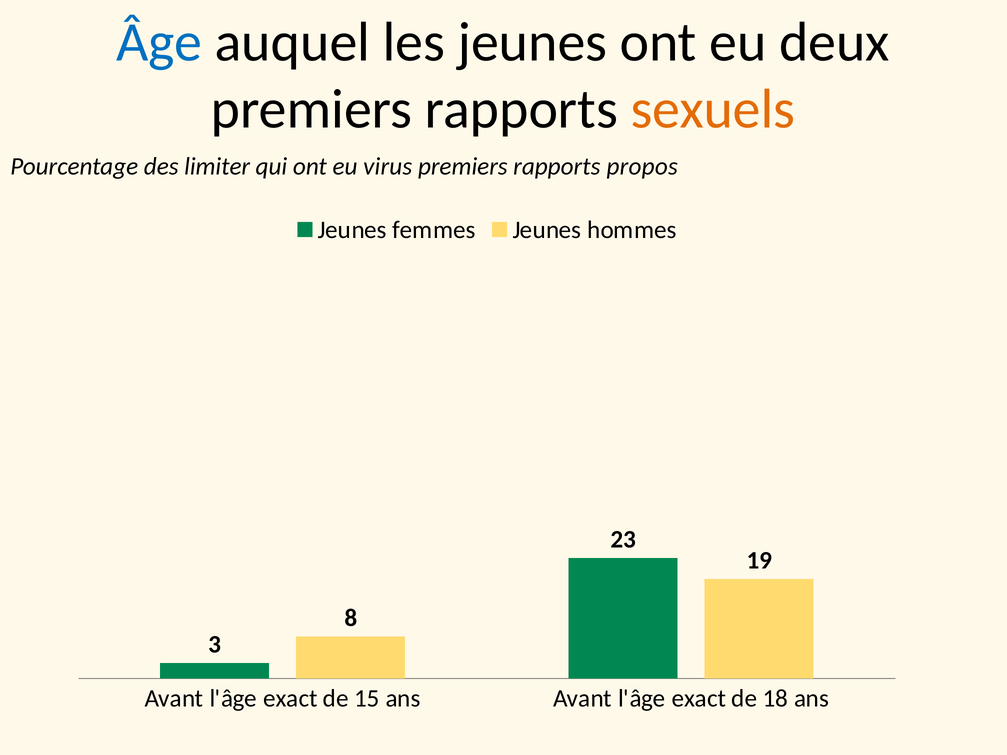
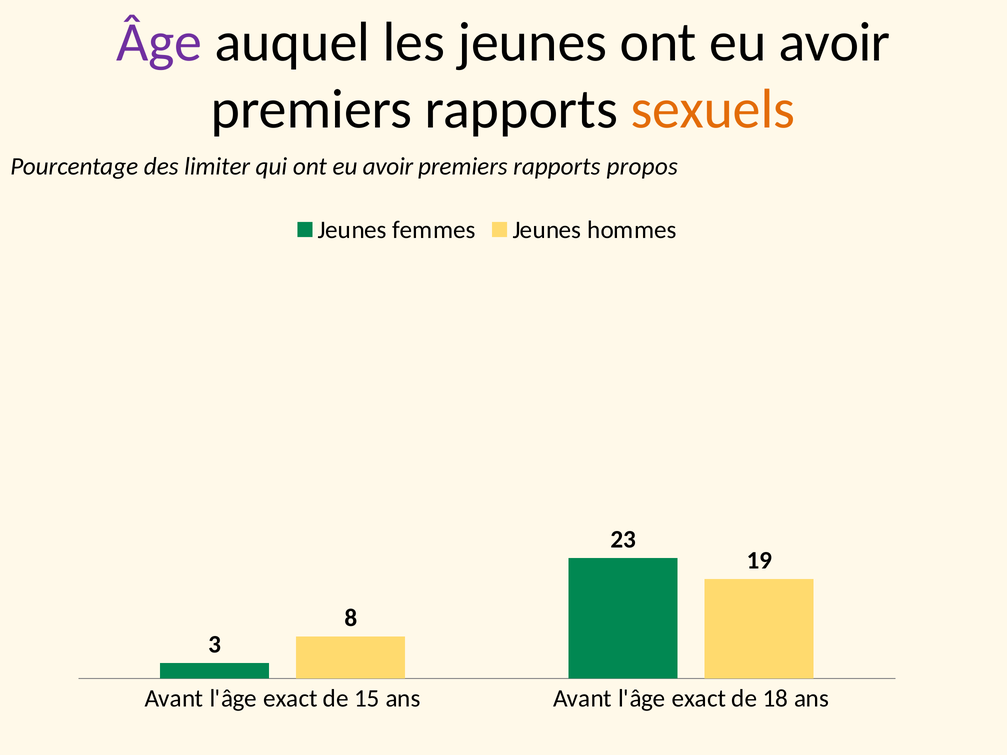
Âge colour: blue -> purple
jeunes ont eu deux: deux -> avoir
qui ont eu virus: virus -> avoir
